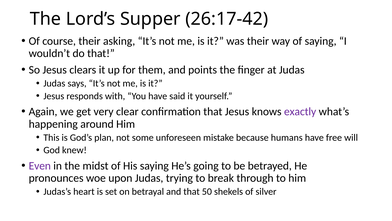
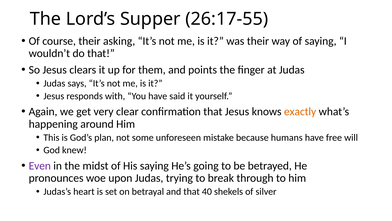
26:17-42: 26:17-42 -> 26:17-55
exactly colour: purple -> orange
50: 50 -> 40
